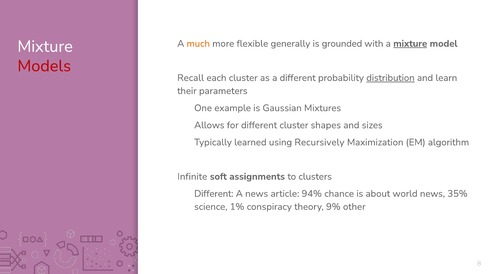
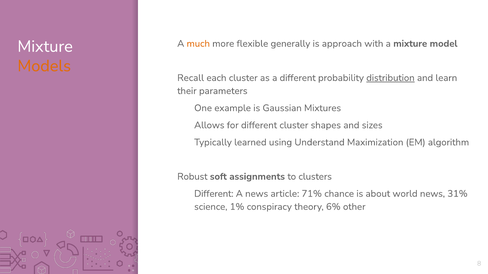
grounded: grounded -> approach
mixture at (410, 44) underline: present -> none
Models colour: red -> orange
Recursively: Recursively -> Understand
Infinite: Infinite -> Robust
94%: 94% -> 71%
35%: 35% -> 31%
9%: 9% -> 6%
